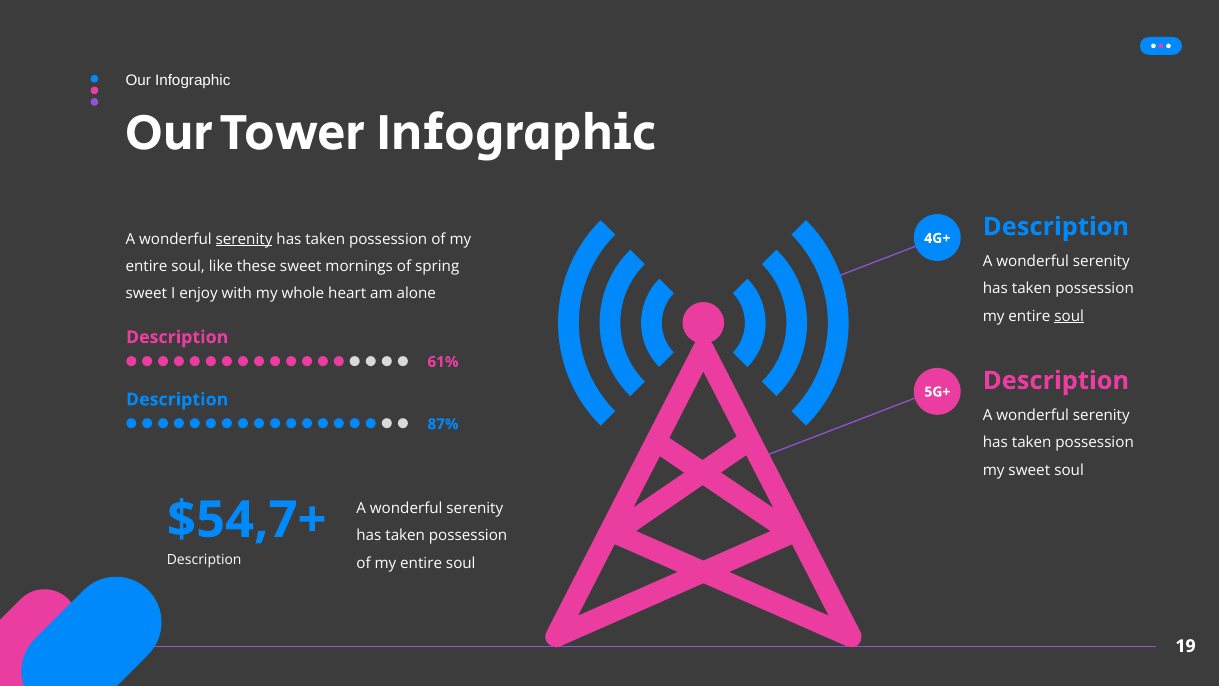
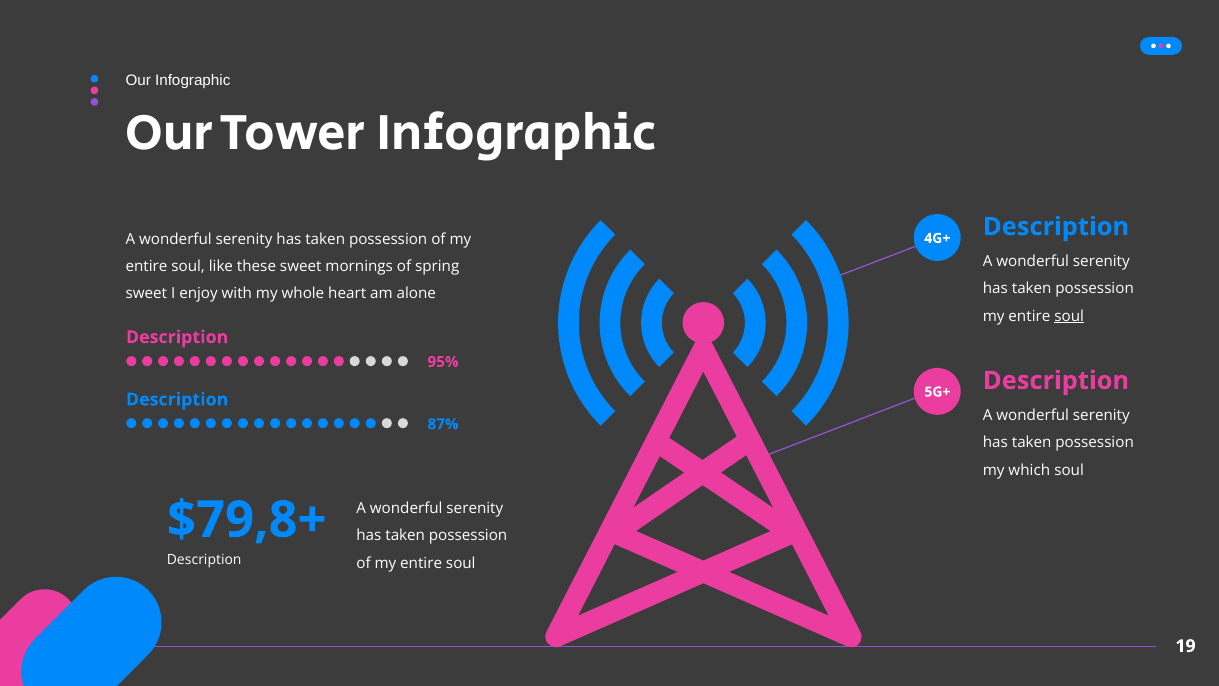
serenity at (244, 239) underline: present -> none
61%: 61% -> 95%
my sweet: sweet -> which
$54,7+: $54,7+ -> $79,8+
